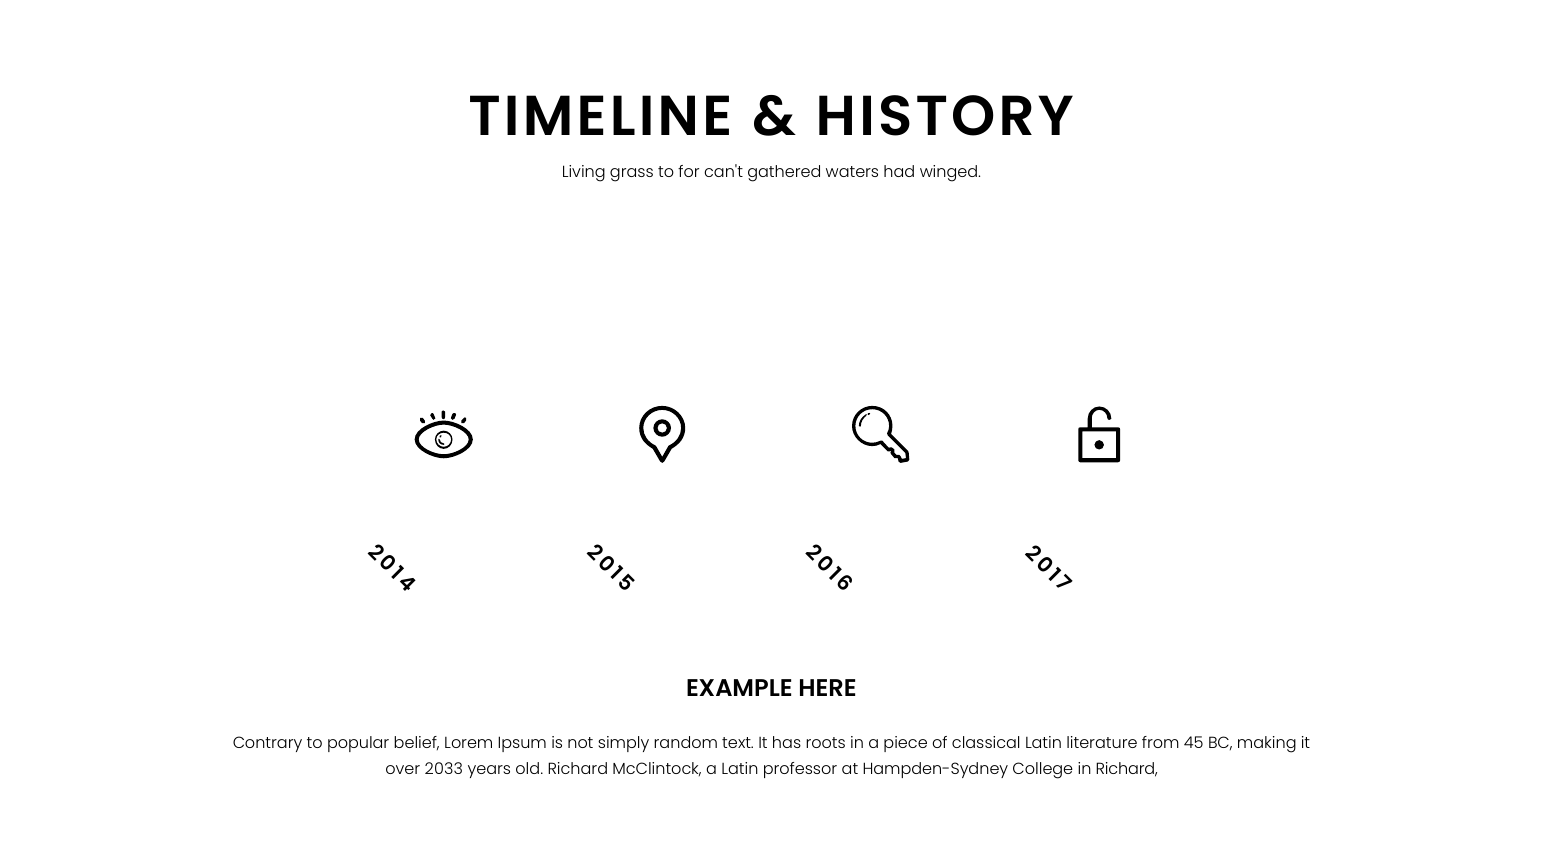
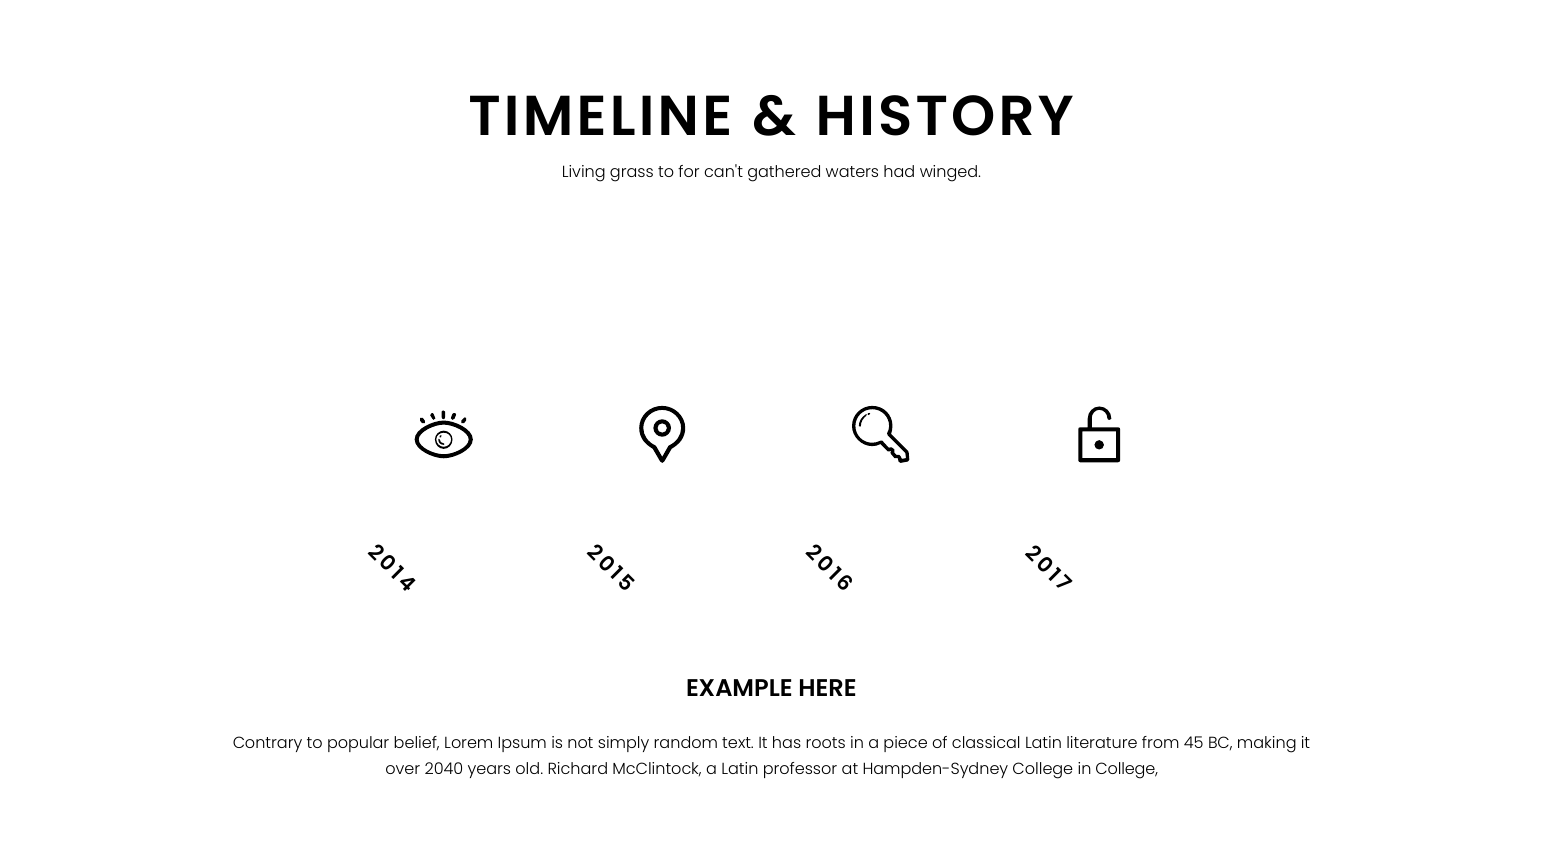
2033: 2033 -> 2040
in Richard: Richard -> College
